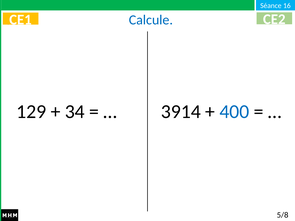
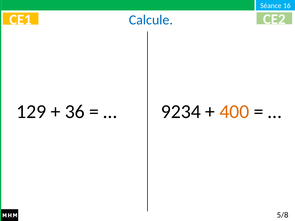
34: 34 -> 36
3914: 3914 -> 9234
400 colour: blue -> orange
